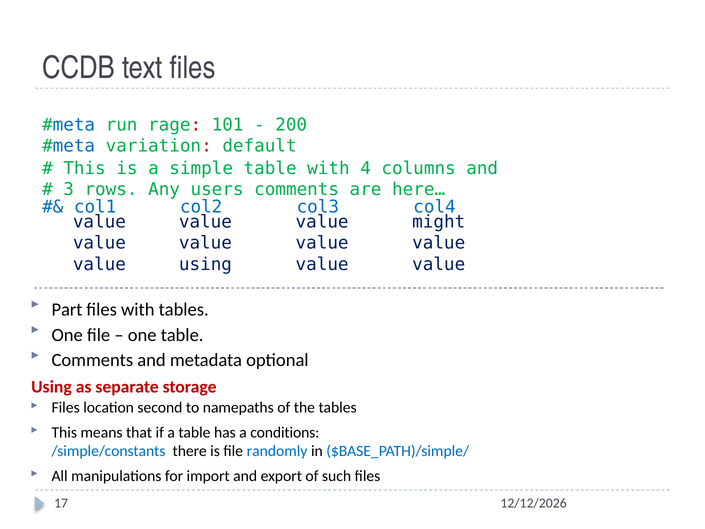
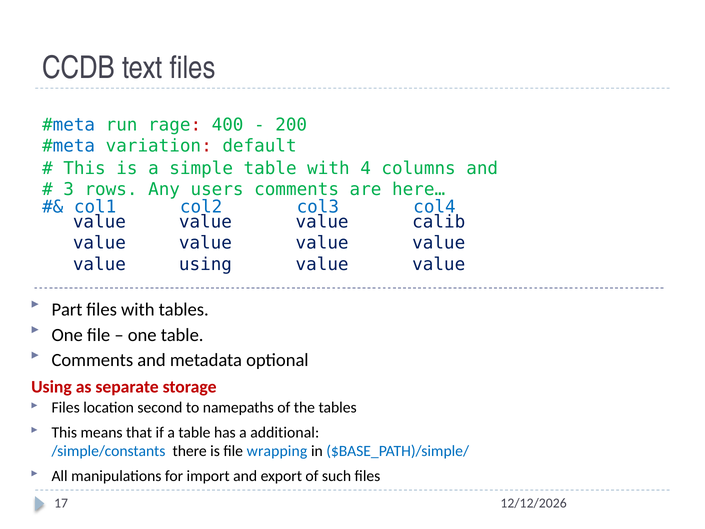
101: 101 -> 400
might: might -> calib
conditions: conditions -> additional
randomly: randomly -> wrapping
